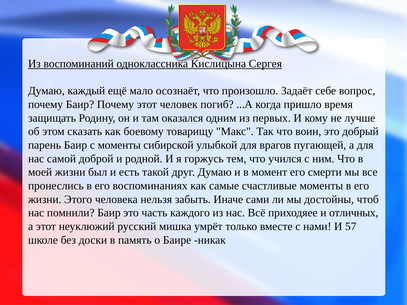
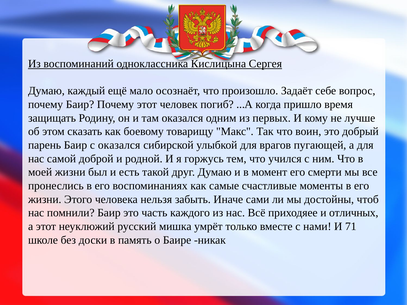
с моменты: моменты -> оказался
57: 57 -> 71
